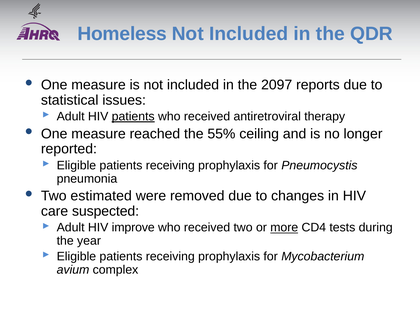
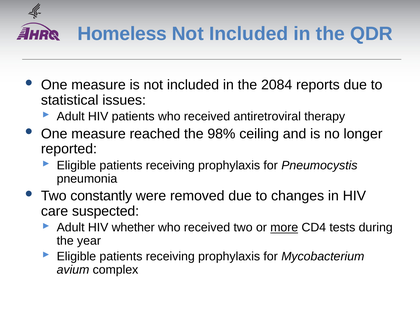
2097: 2097 -> 2084
patients at (133, 117) underline: present -> none
55%: 55% -> 98%
estimated: estimated -> constantly
improve: improve -> whether
